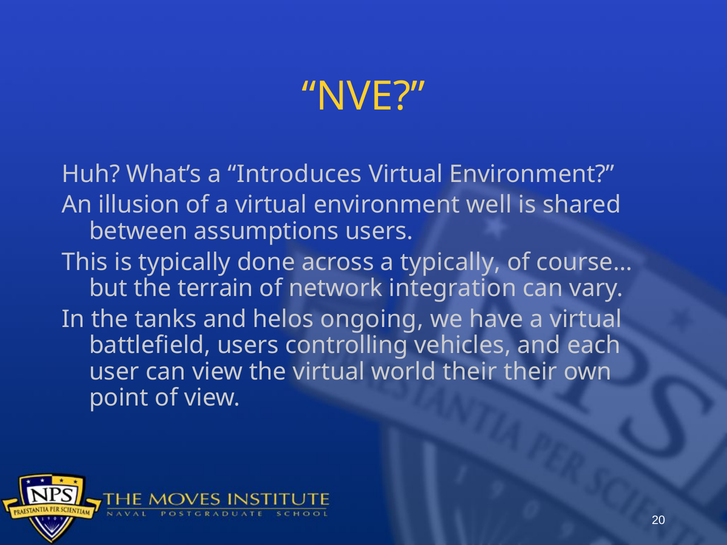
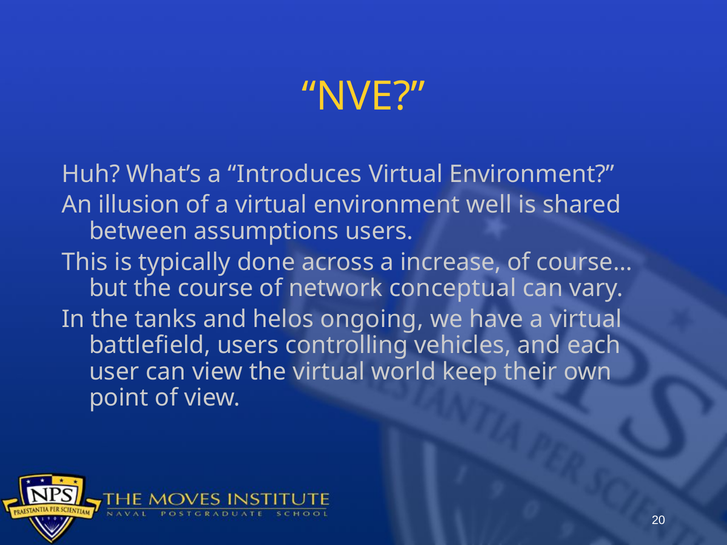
a typically: typically -> increase
terrain: terrain -> course
integration: integration -> conceptual
world their: their -> keep
